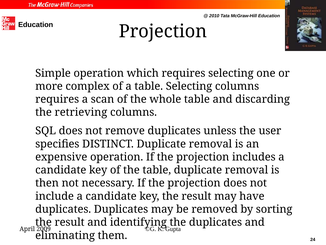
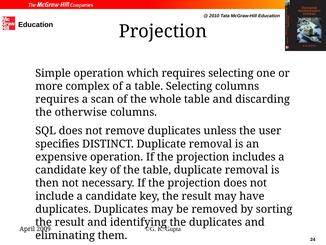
retrieving: retrieving -> otherwise
